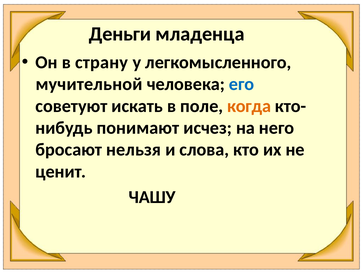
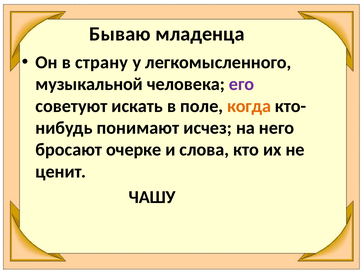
Деньги: Деньги -> Бываю
мучительной: мучительной -> музыкальной
его colour: blue -> purple
нельзя: нельзя -> очерке
